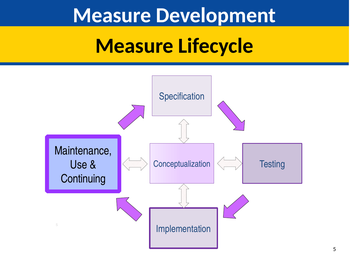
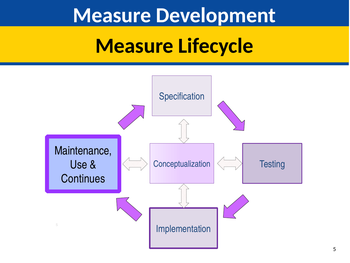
Continuing: Continuing -> Continues
